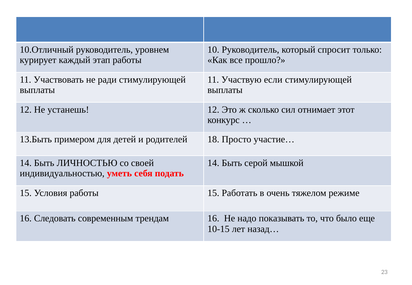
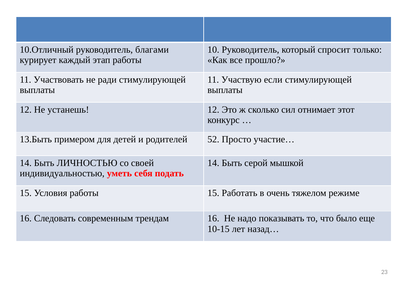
уровнем: уровнем -> благами
18: 18 -> 52
